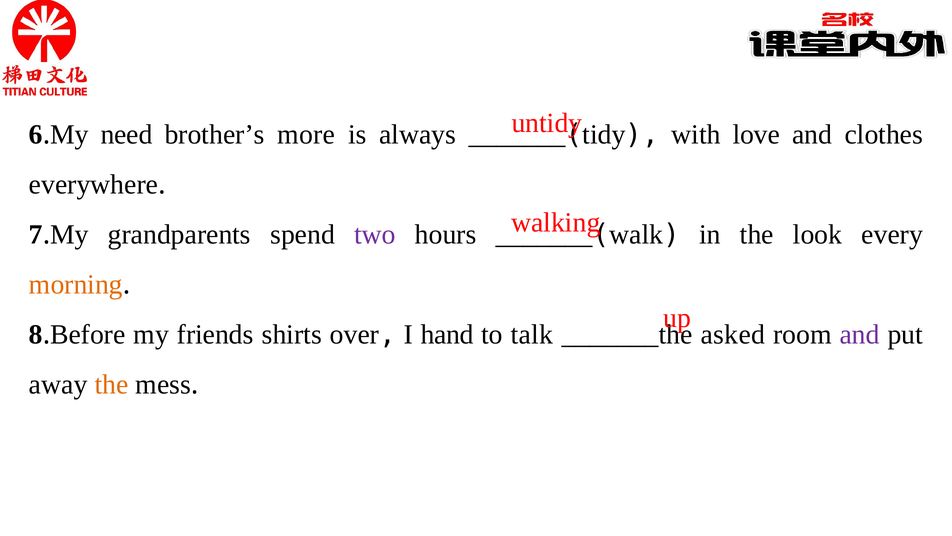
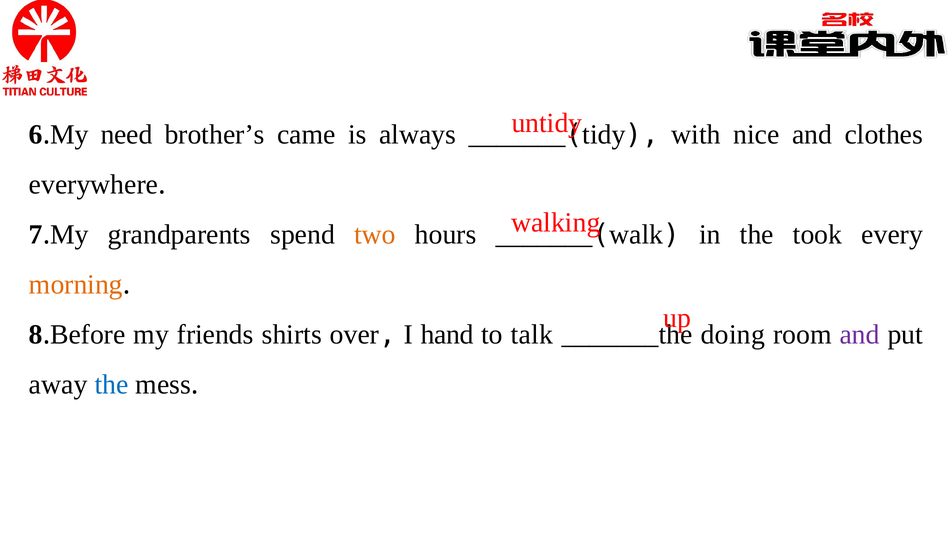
more: more -> came
love: love -> nice
two colour: purple -> orange
look: look -> took
asked: asked -> doing
the at (111, 384) colour: orange -> blue
